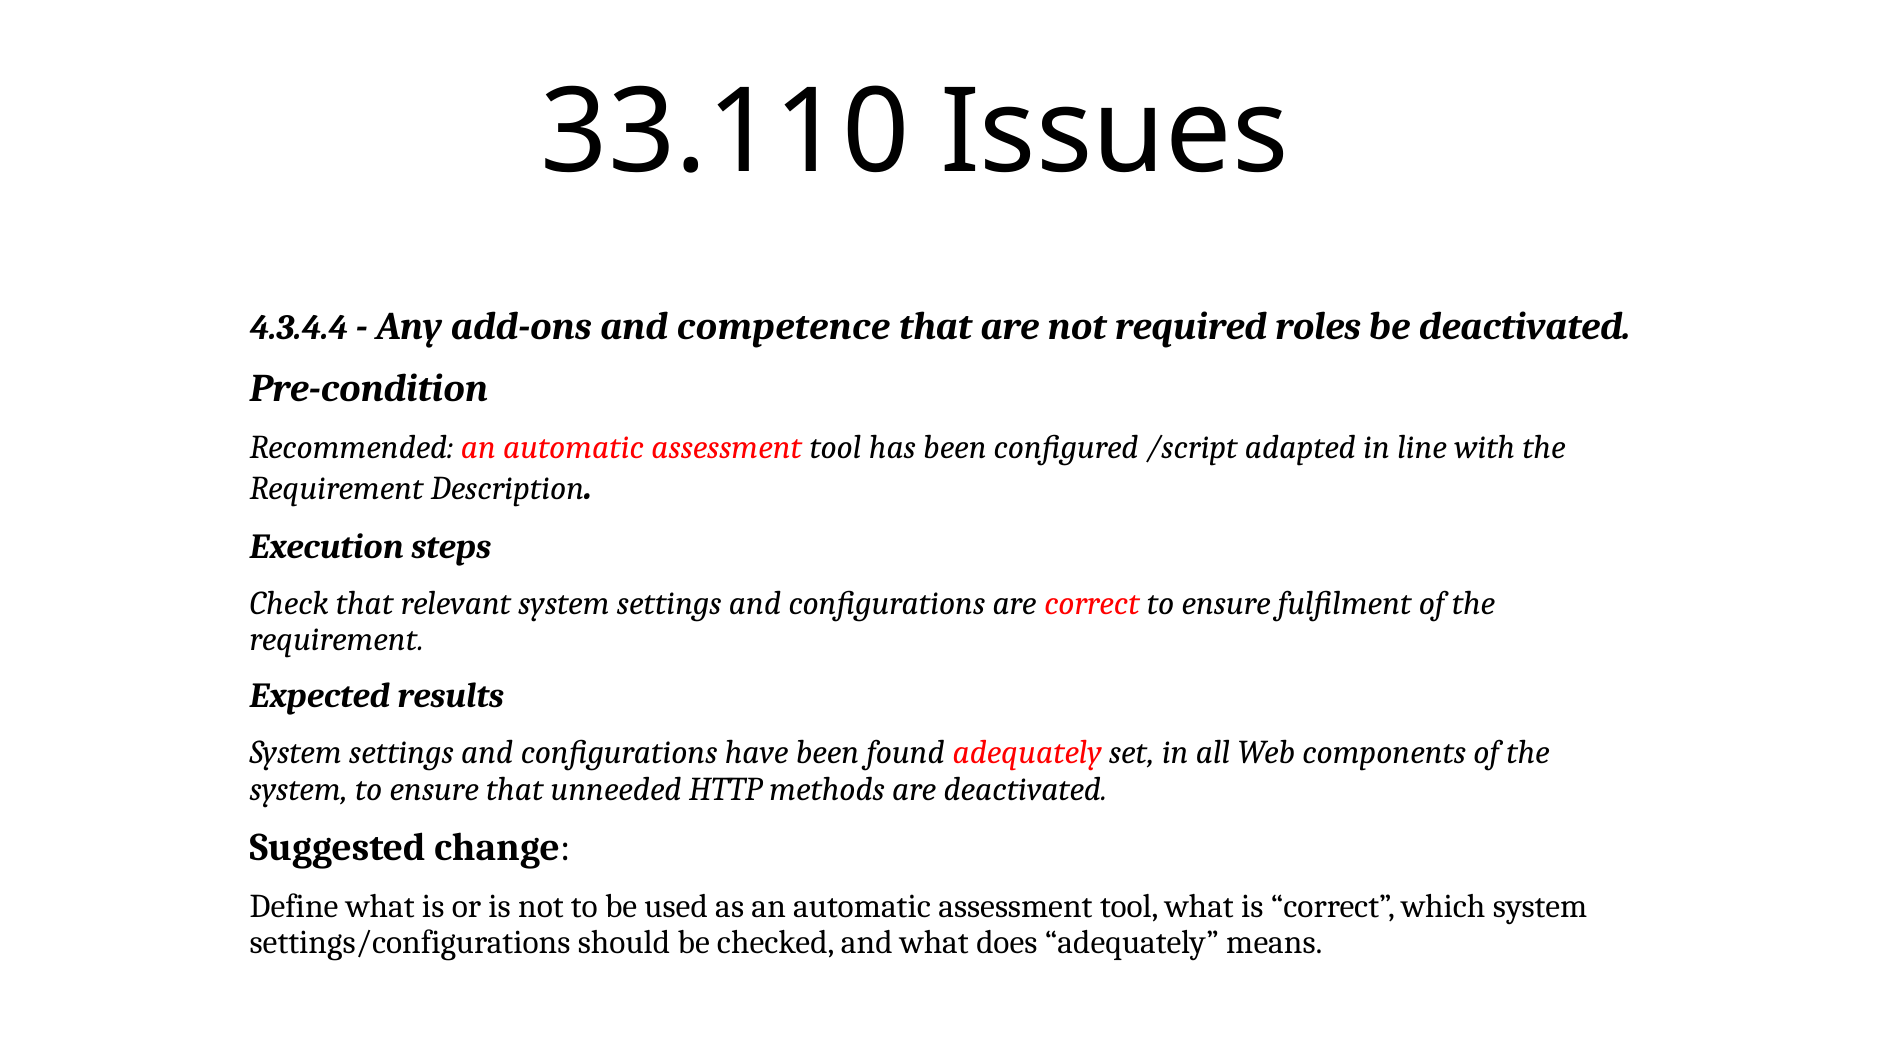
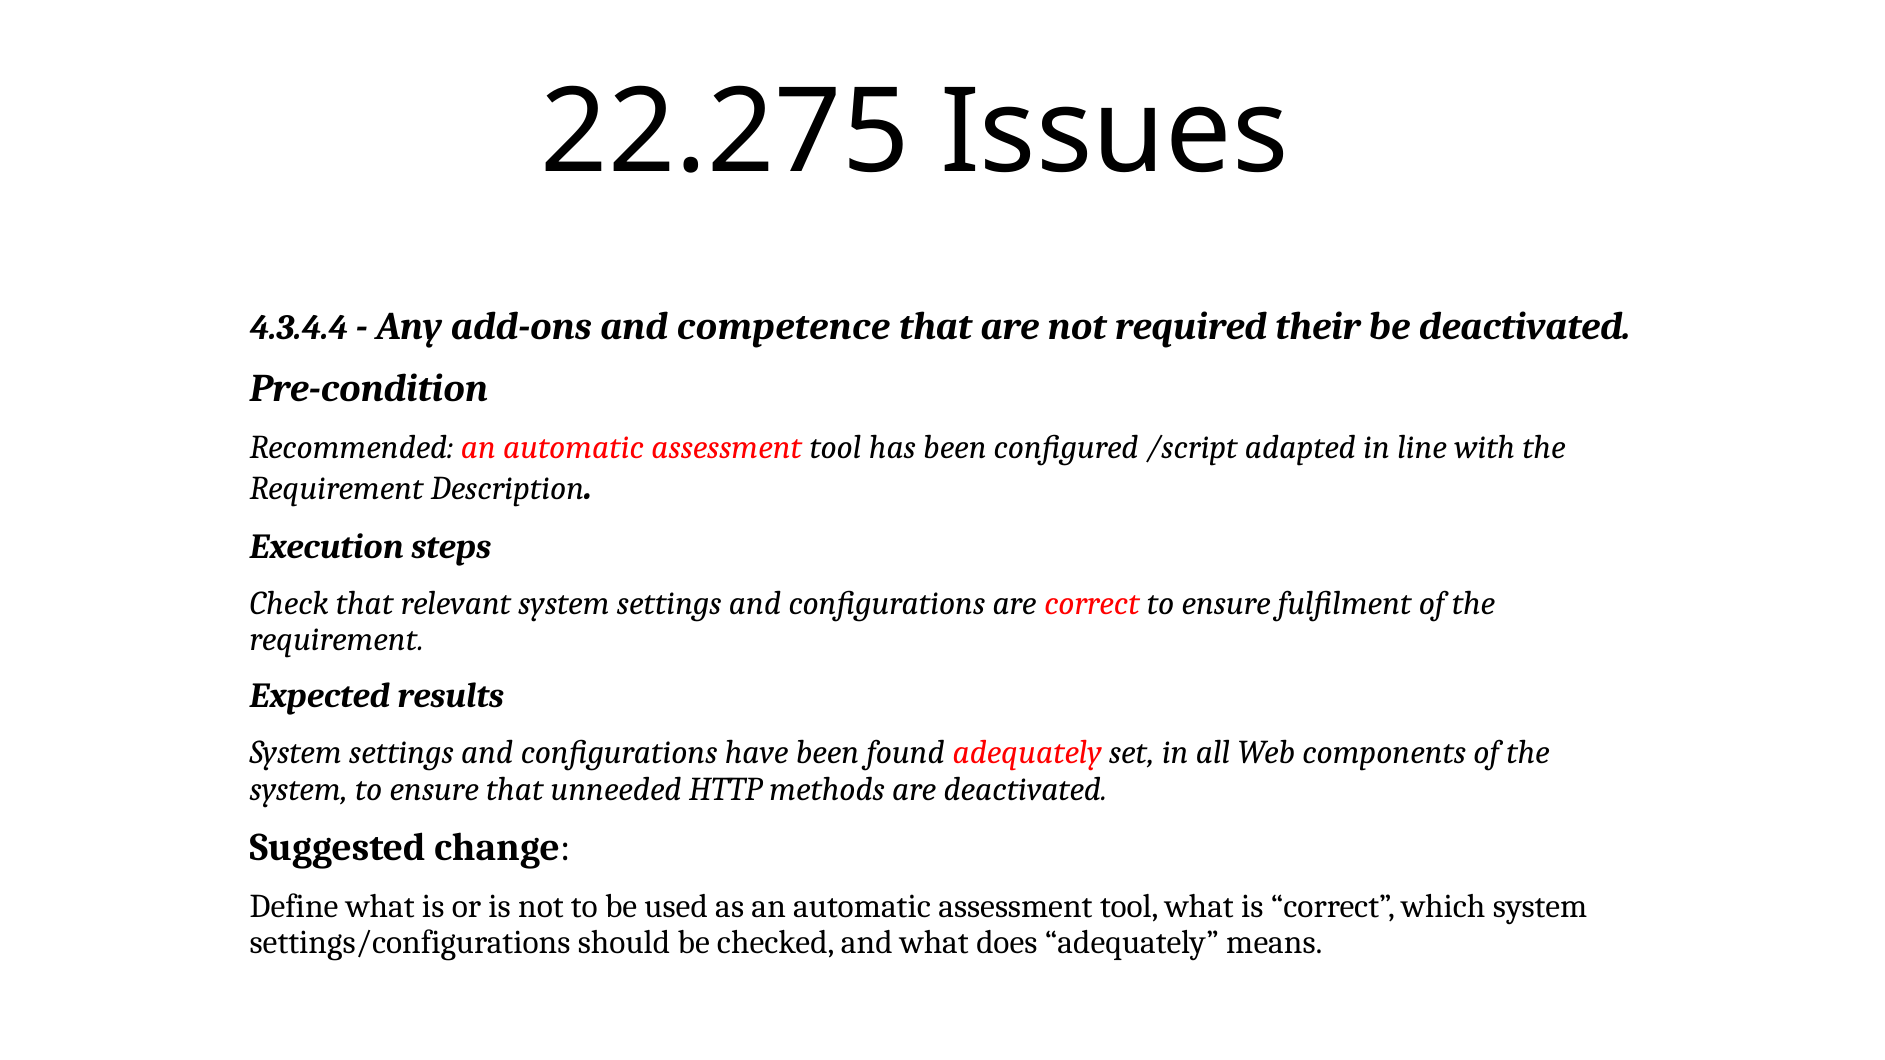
33.110: 33.110 -> 22.275
roles: roles -> their
